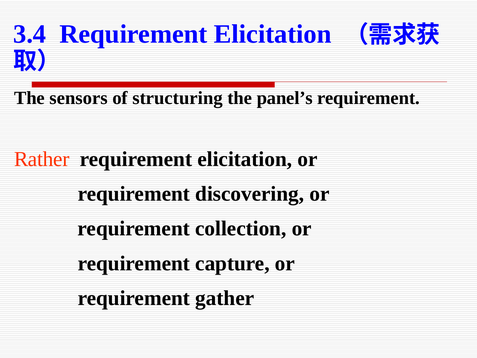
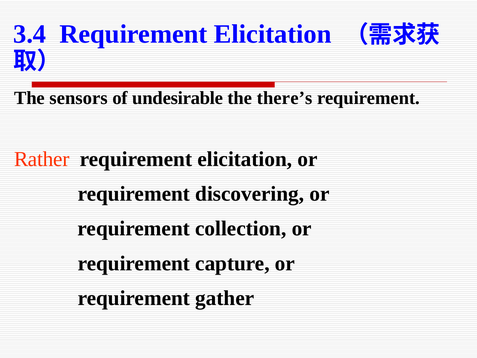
structuring: structuring -> undesirable
panel’s: panel’s -> there’s
